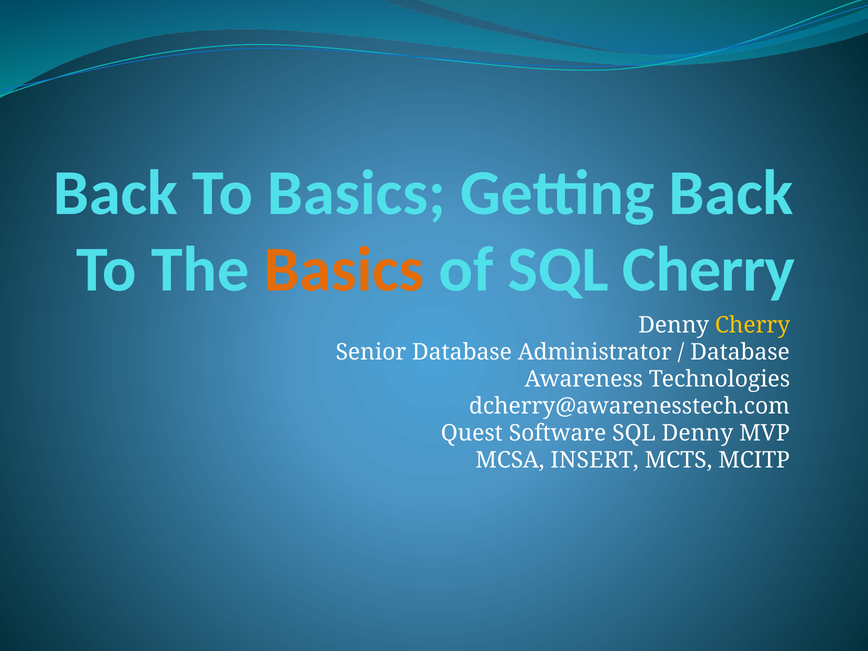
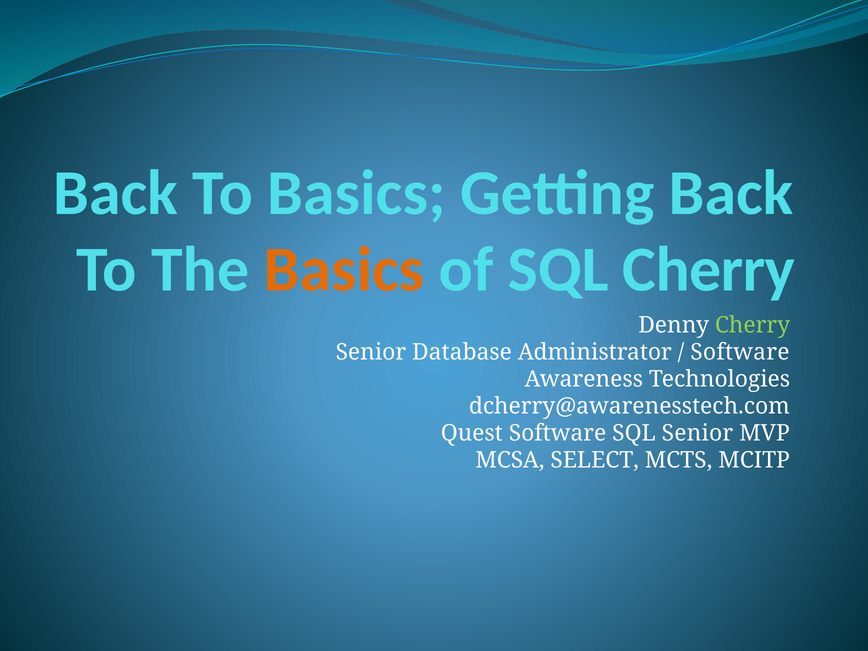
Cherry at (753, 325) colour: yellow -> light green
Database at (740, 352): Database -> Software
SQL Denny: Denny -> Senior
INSERT: INSERT -> SELECT
